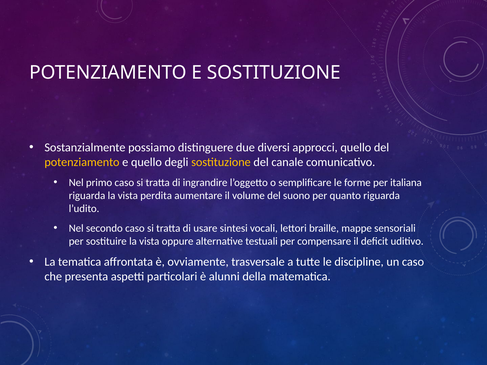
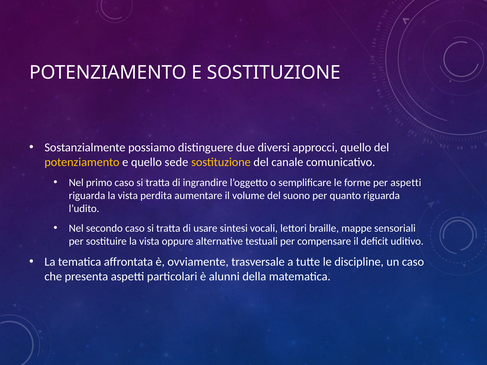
degli: degli -> sede
per italiana: italiana -> aspetti
